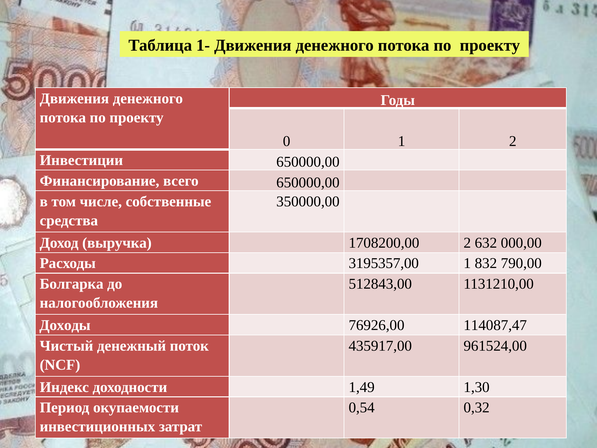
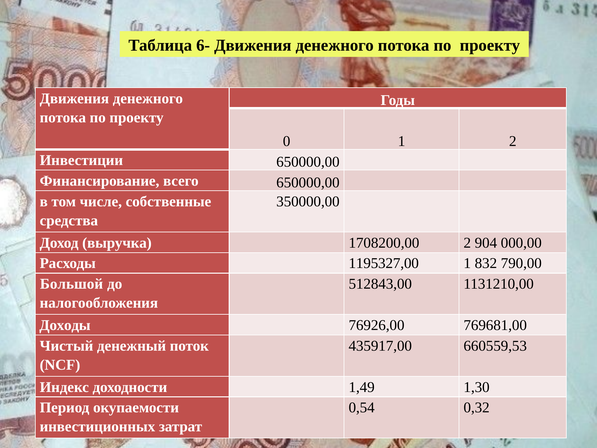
1-: 1- -> 6-
632: 632 -> 904
3195357,00: 3195357,00 -> 1195327,00
Болгарка: Болгарка -> Большой
114087,47: 114087,47 -> 769681,00
961524,00: 961524,00 -> 660559,53
